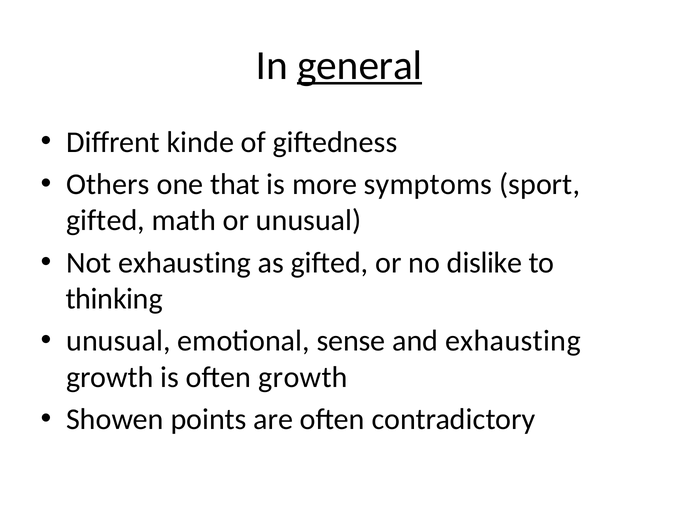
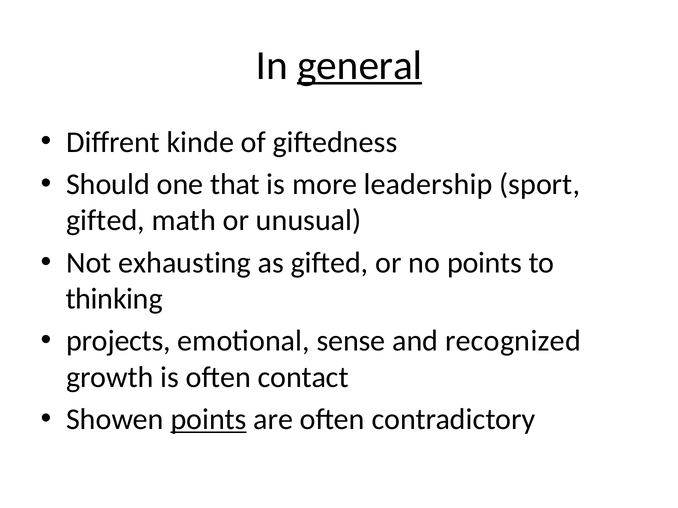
Others: Others -> Should
symptoms: symptoms -> leadership
no dislike: dislike -> points
unusual at (118, 341): unusual -> projects
and exhausting: exhausting -> recognized
often growth: growth -> contact
points at (209, 420) underline: none -> present
